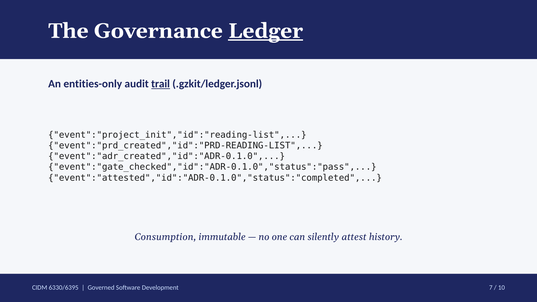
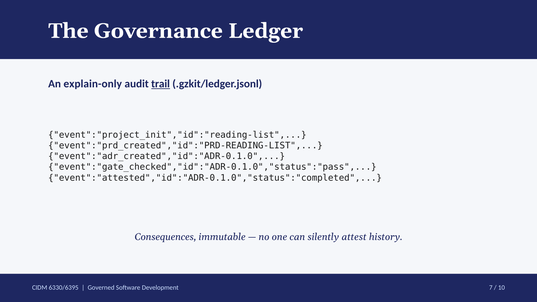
Ledger underline: present -> none
entities-only: entities-only -> explain-only
Consumption: Consumption -> Consequences
